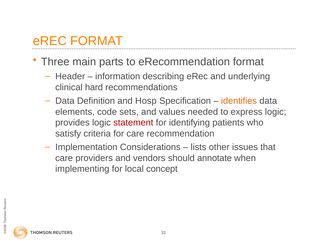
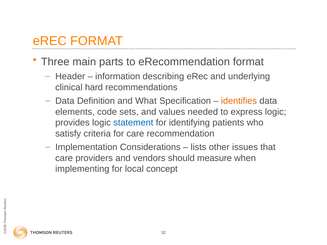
Hosp: Hosp -> What
statement colour: red -> blue
annotate: annotate -> measure
